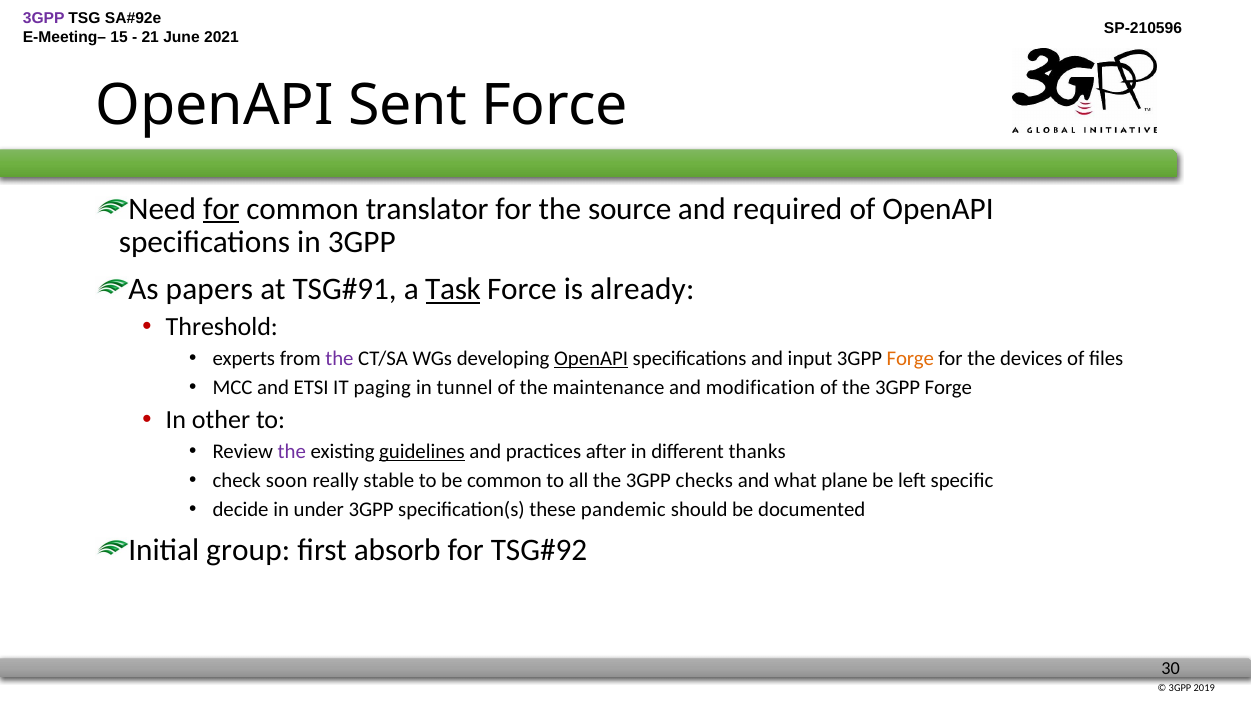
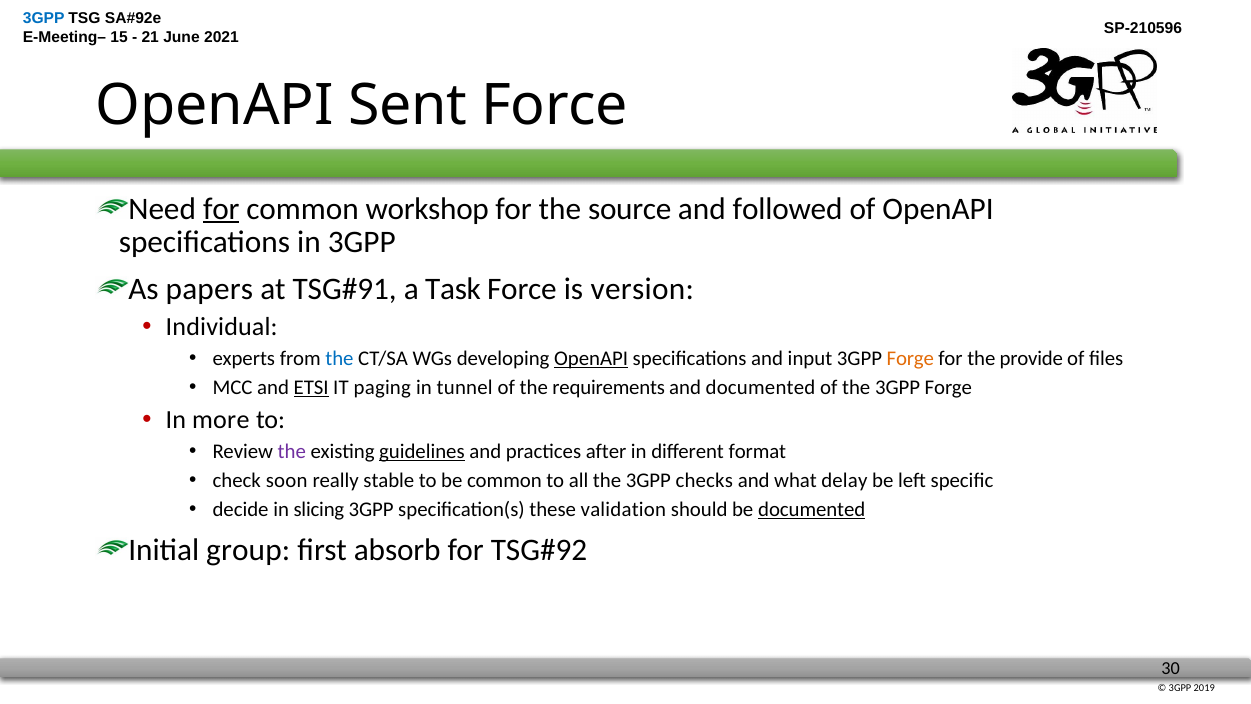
3GPP at (44, 19) colour: purple -> blue
translator: translator -> workshop
required: required -> followed
Task underline: present -> none
already: already -> version
Threshold: Threshold -> Individual
the at (339, 359) colour: purple -> blue
devices: devices -> provide
ETSI underline: none -> present
maintenance: maintenance -> requirements
and modification: modification -> documented
other: other -> more
thanks: thanks -> format
plane: plane -> delay
under: under -> slicing
pandemic: pandemic -> validation
documented at (812, 509) underline: none -> present
